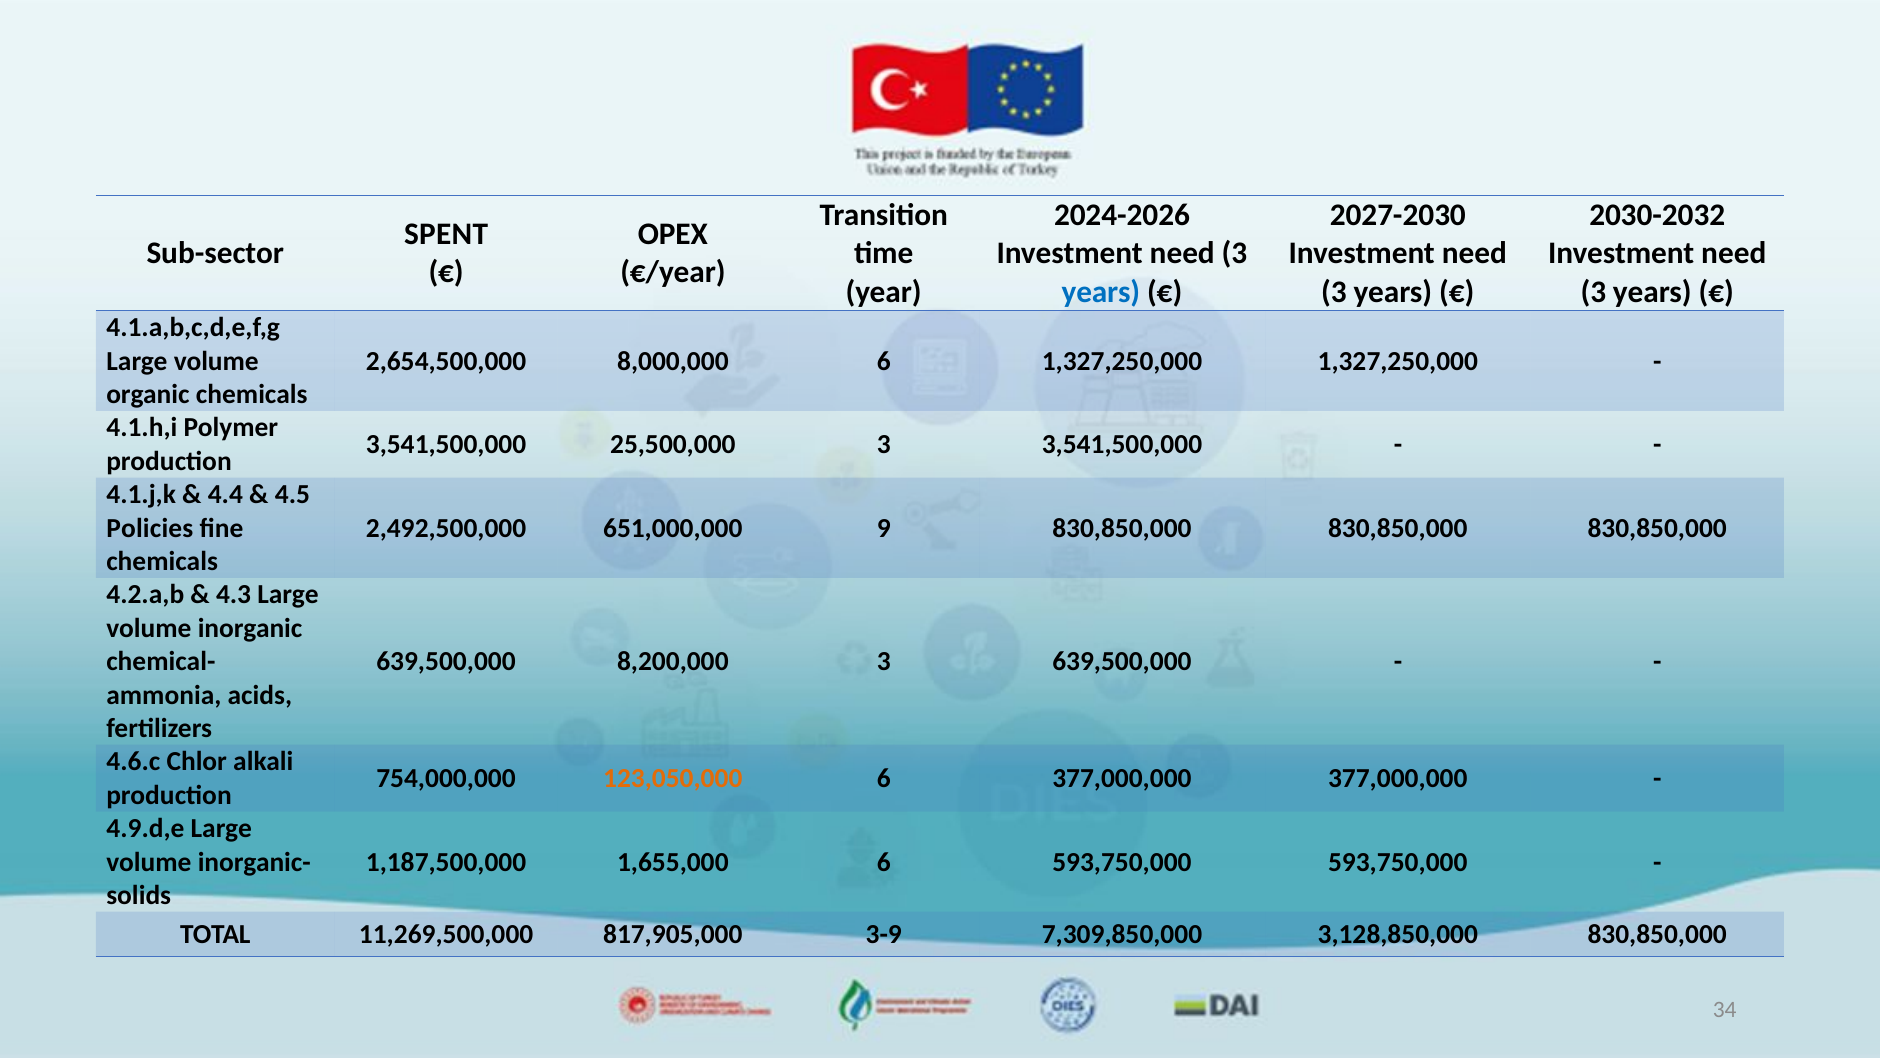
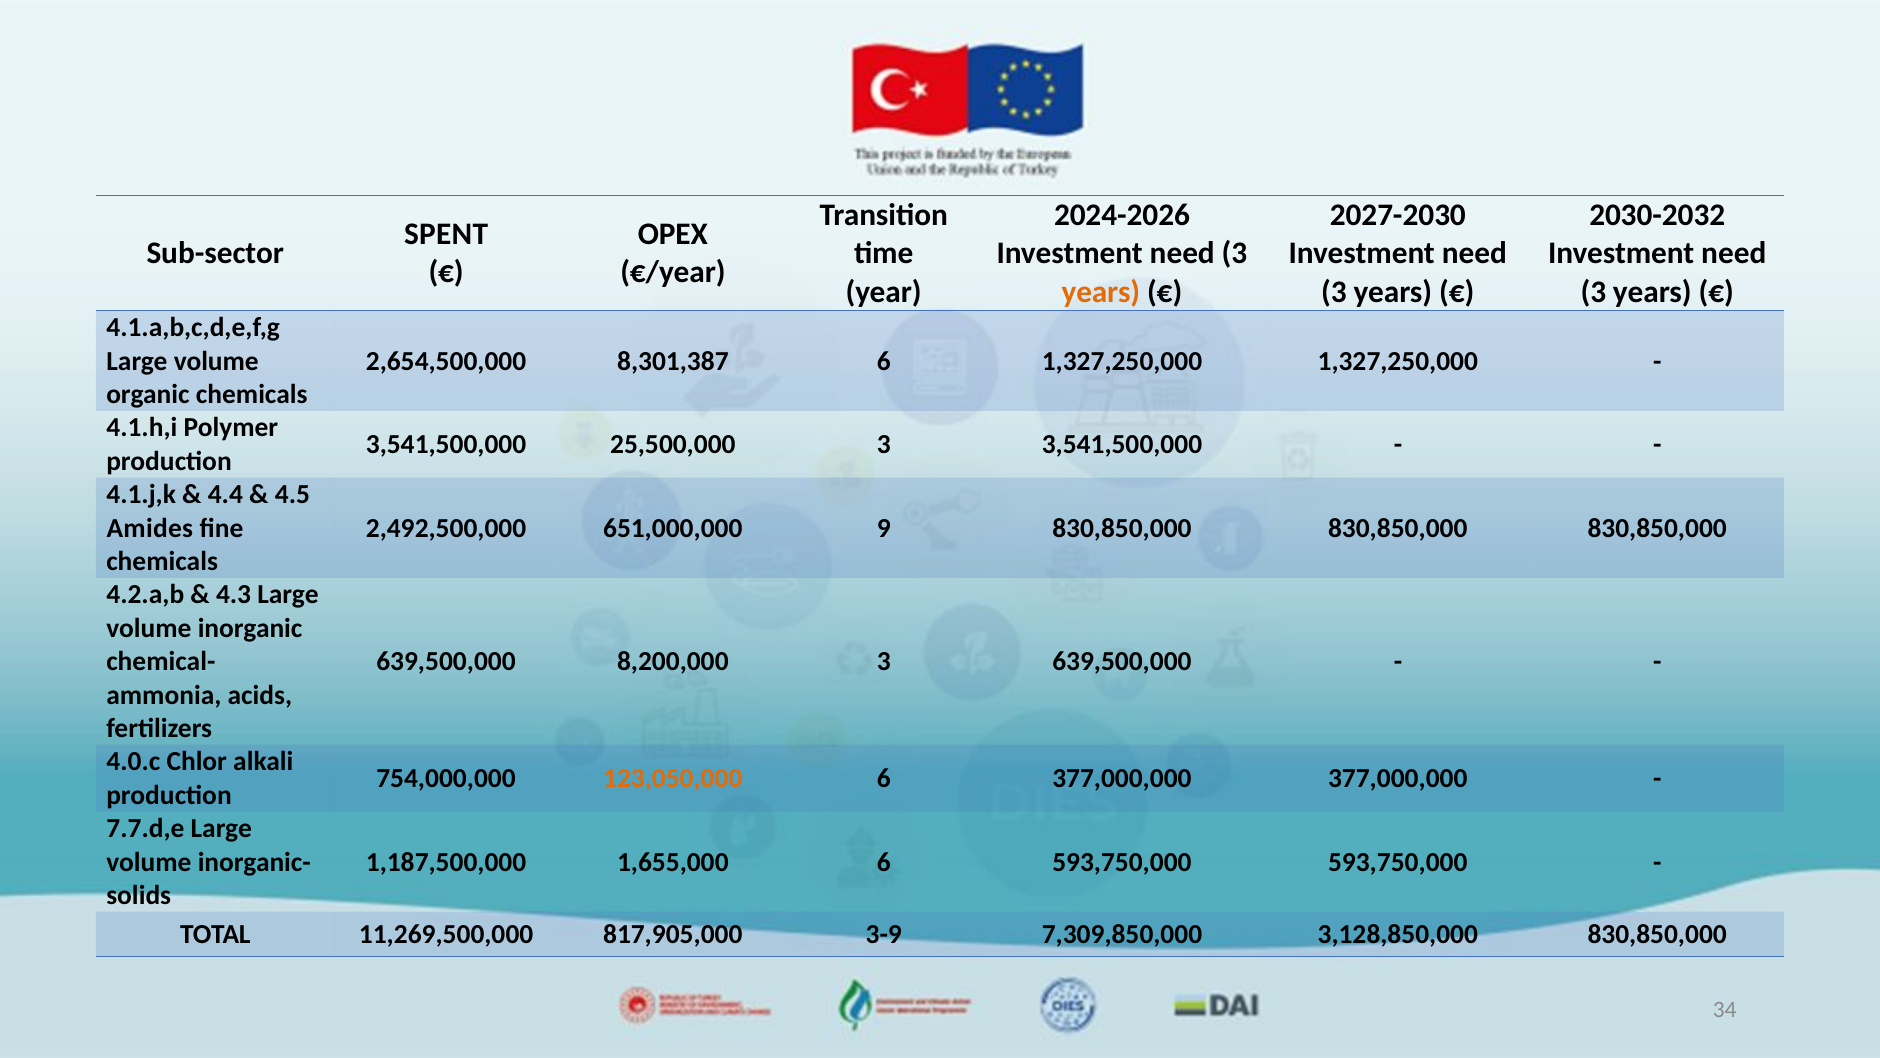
years at (1101, 292) colour: blue -> orange
8,000,000: 8,000,000 -> 8,301,387
Policies: Policies -> Amides
4.6.c: 4.6.c -> 4.0.c
4.9.d,e: 4.9.d,e -> 7.7.d,e
